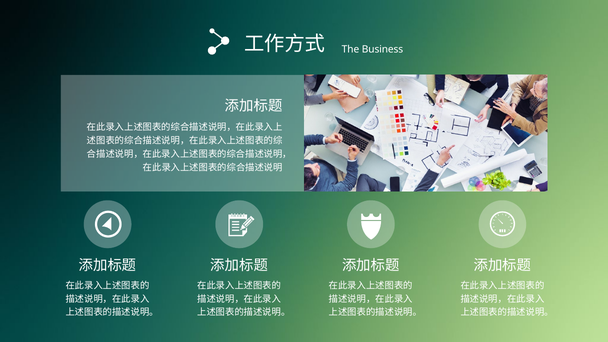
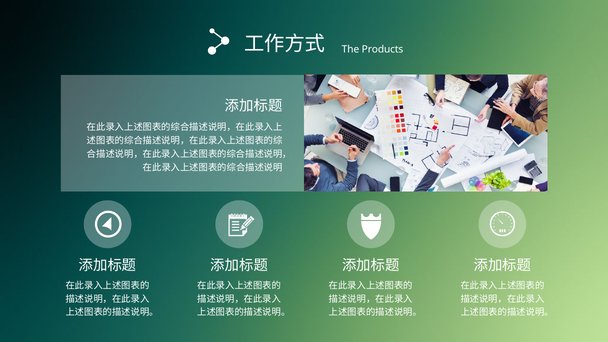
Business: Business -> Products
